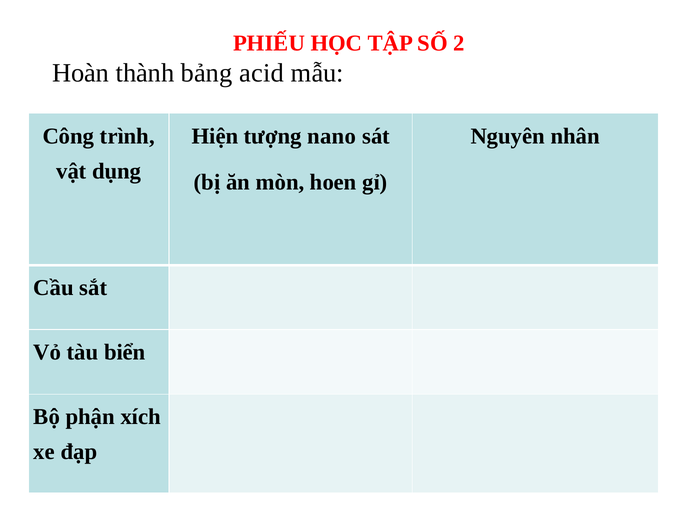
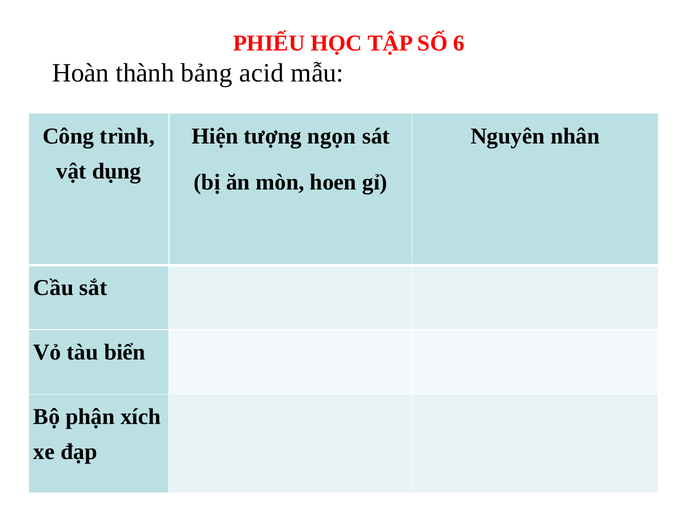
2: 2 -> 6
nano: nano -> ngọn
